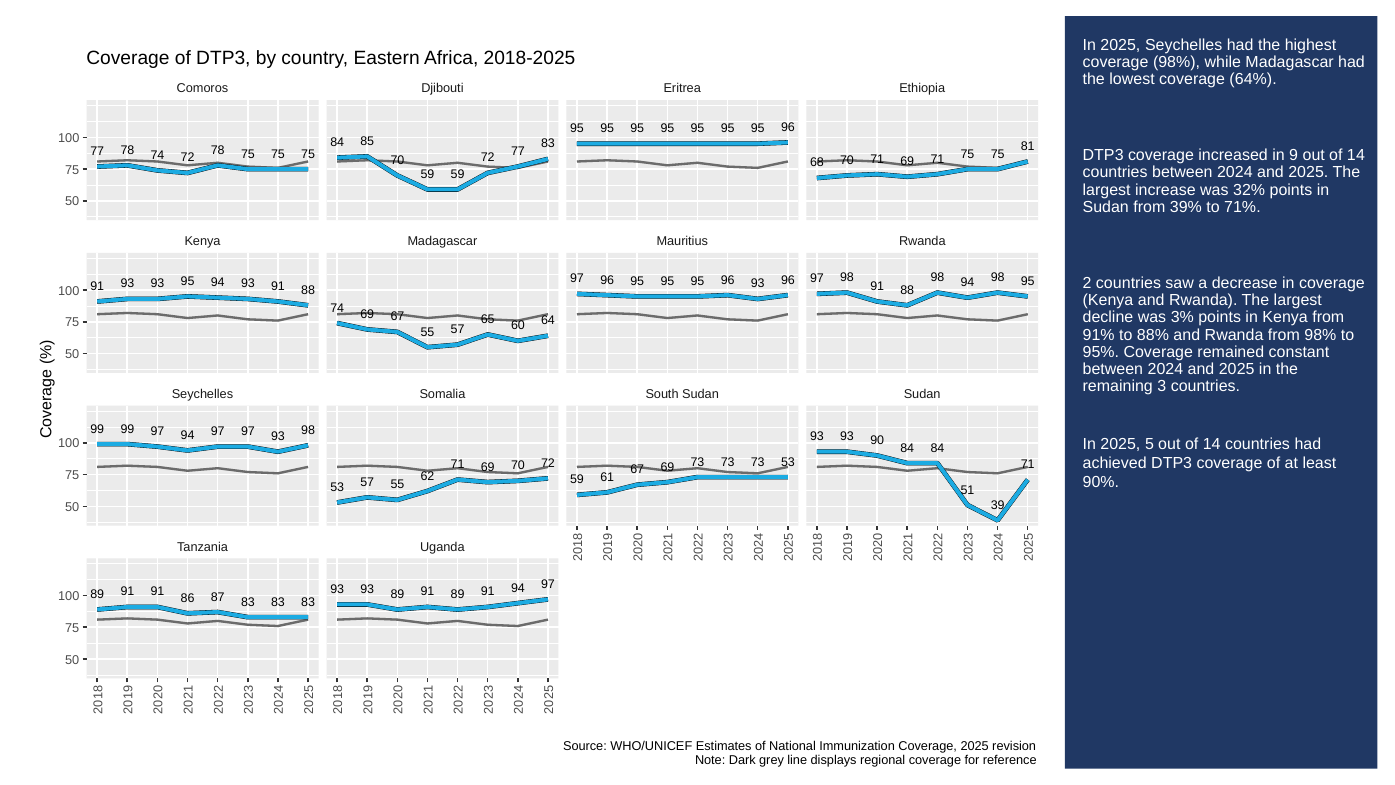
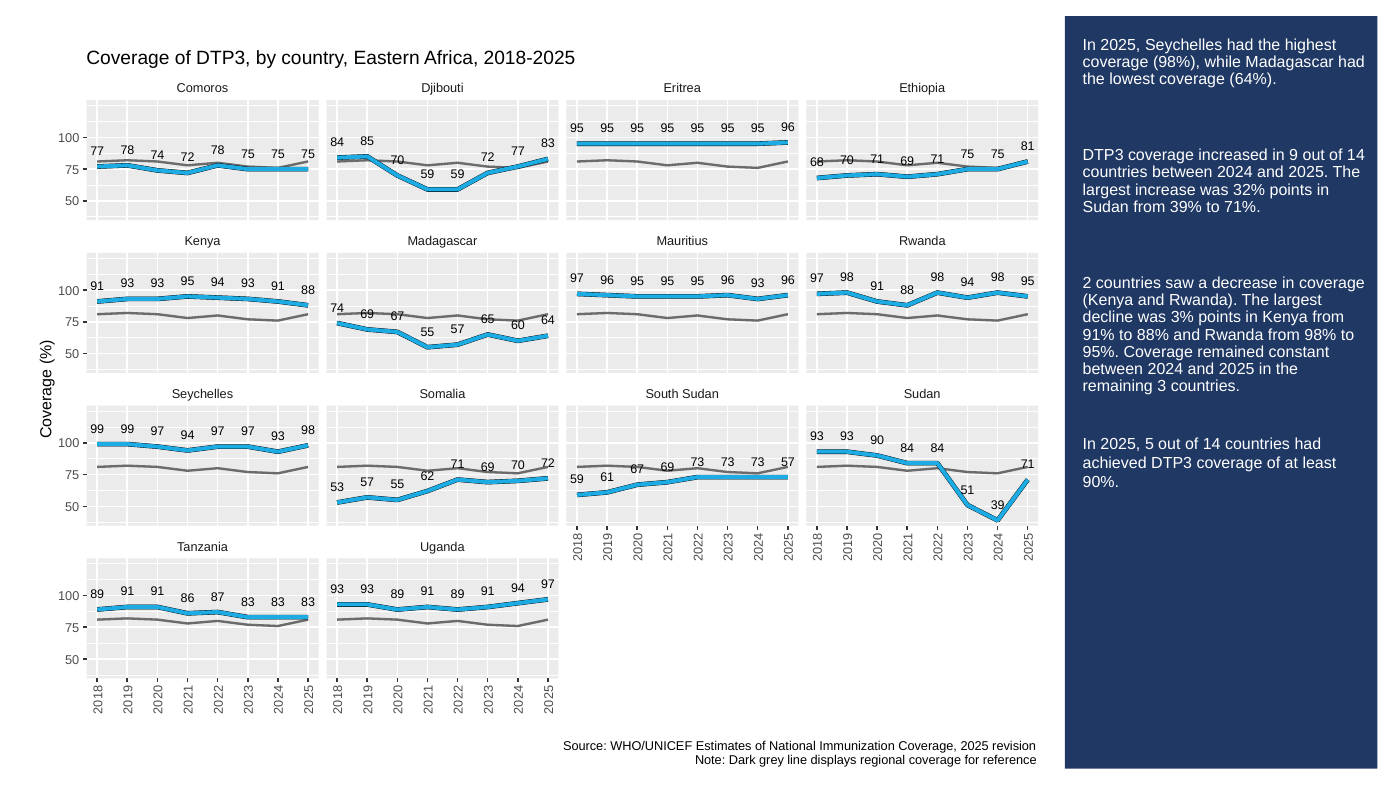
73 53: 53 -> 57
